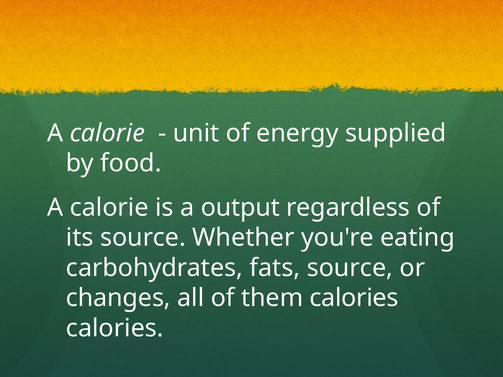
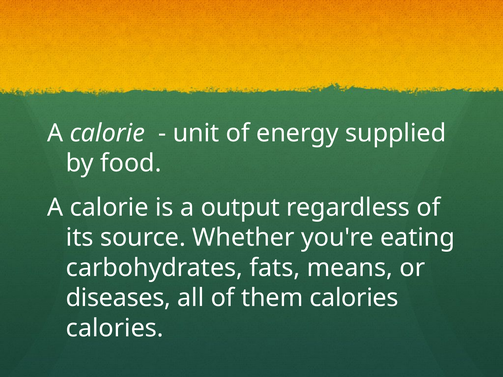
fats source: source -> means
changes: changes -> diseases
